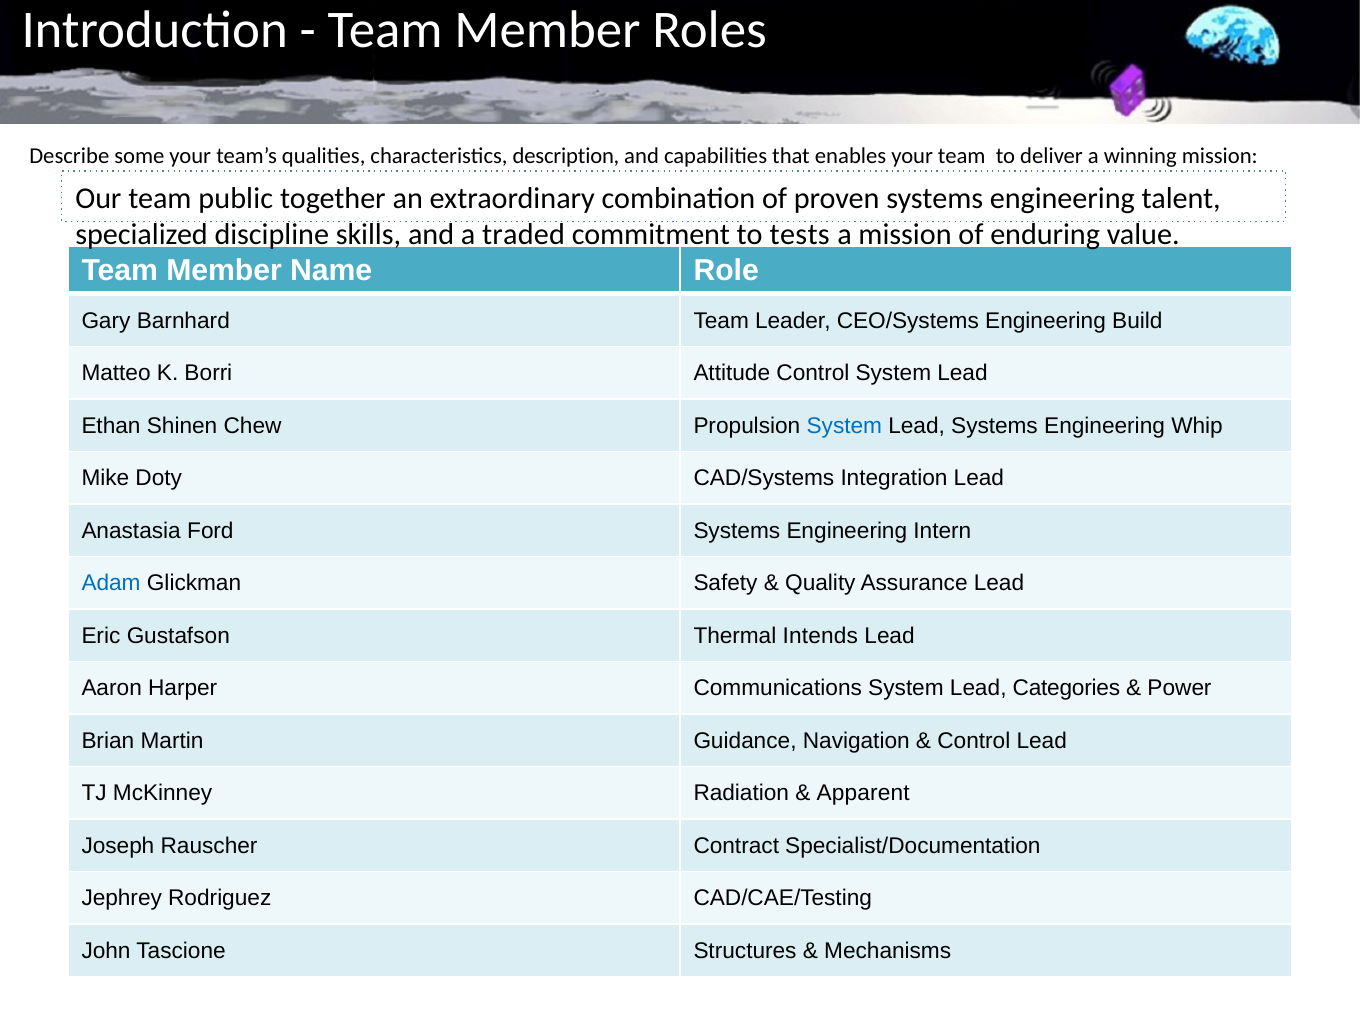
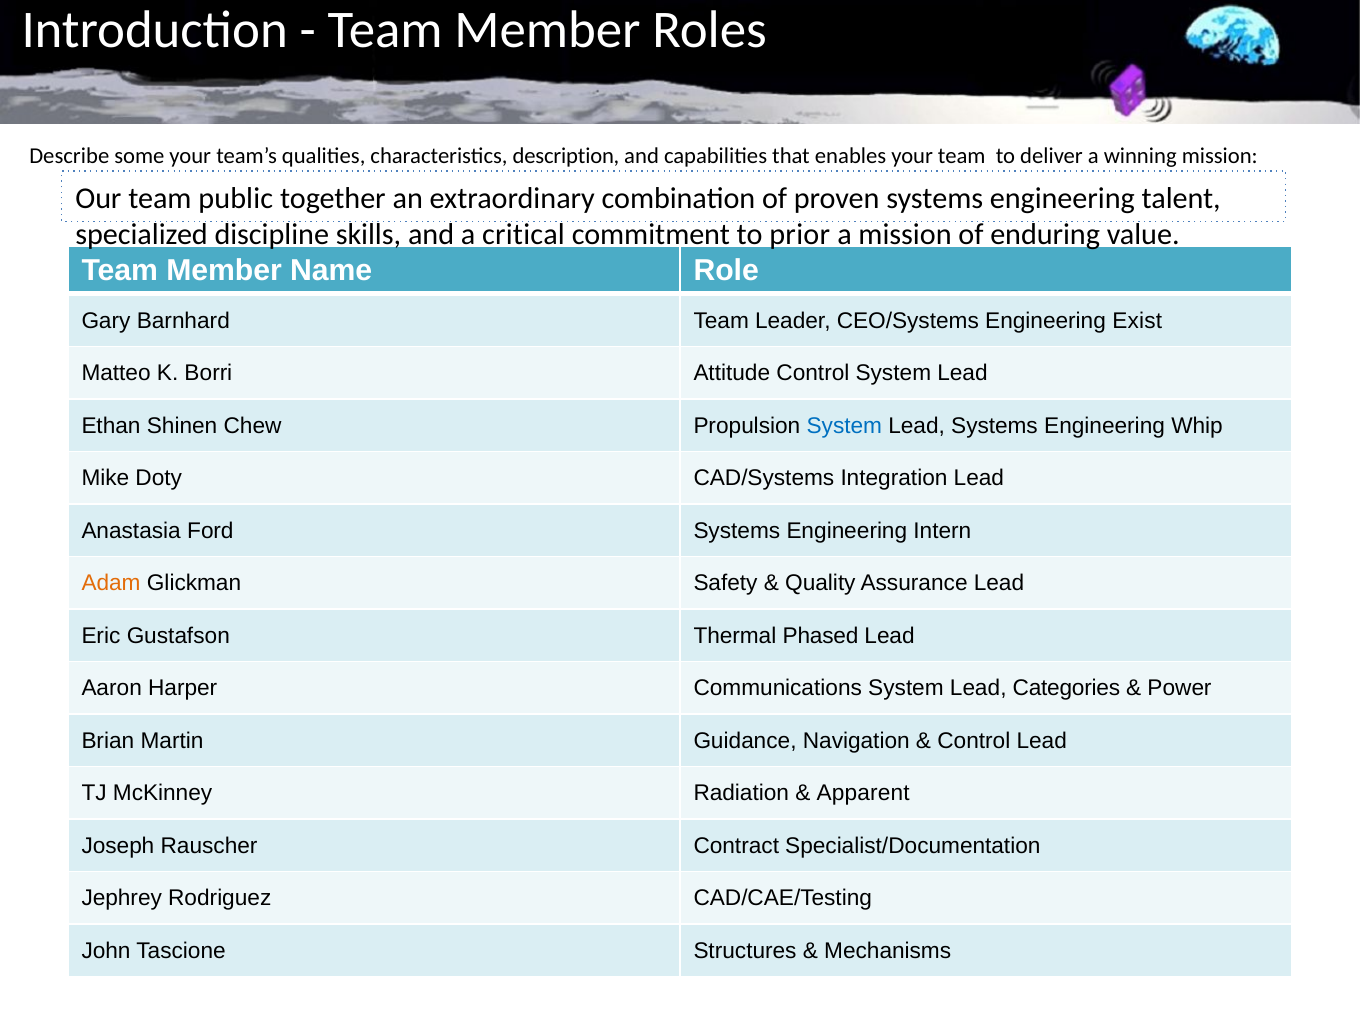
traded: traded -> critical
tests: tests -> prior
Build: Build -> Exist
Adam colour: blue -> orange
Intends: Intends -> Phased
